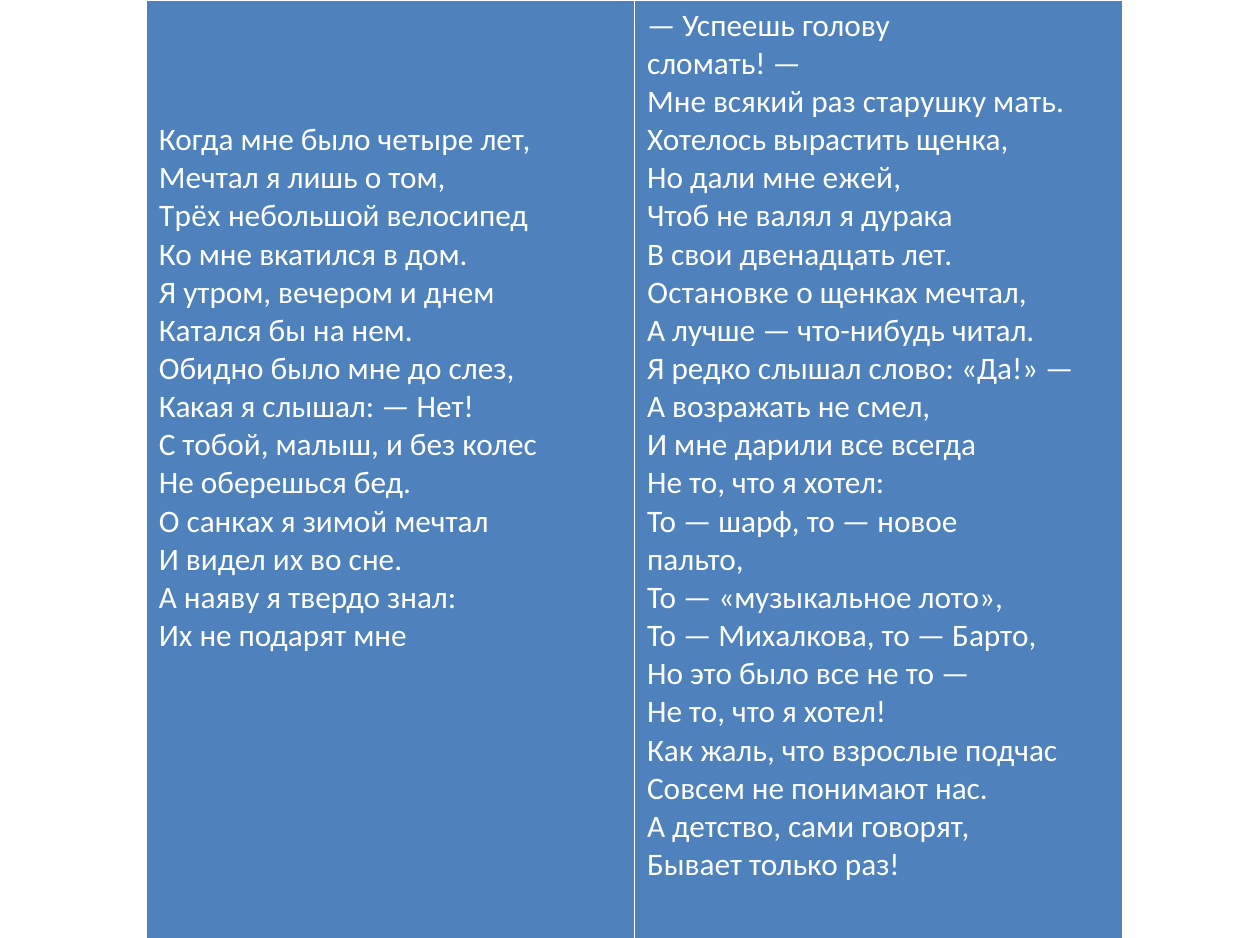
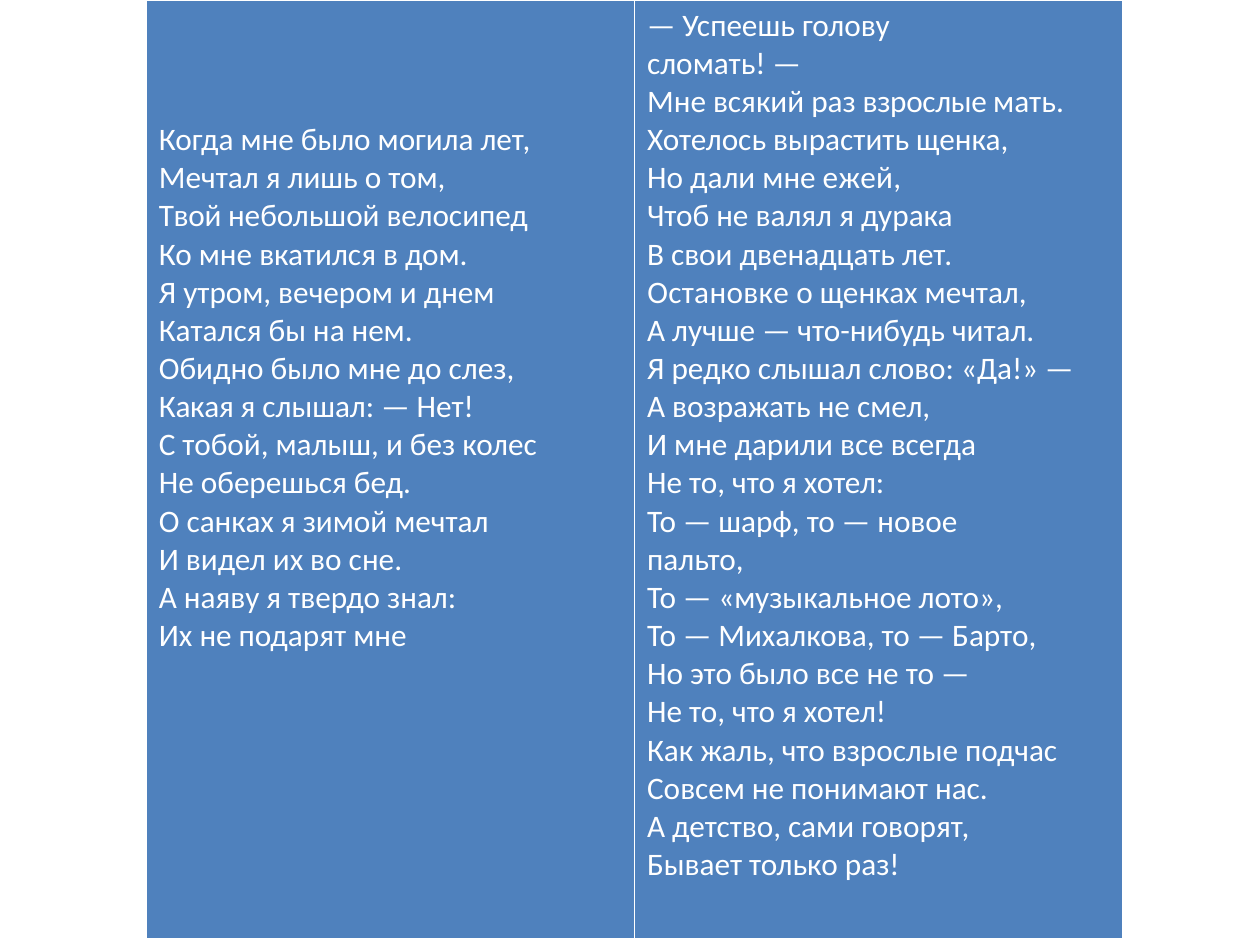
раз старушку: старушку -> взрослые
четыре: четыре -> могила
Трёх: Трёх -> Твой
